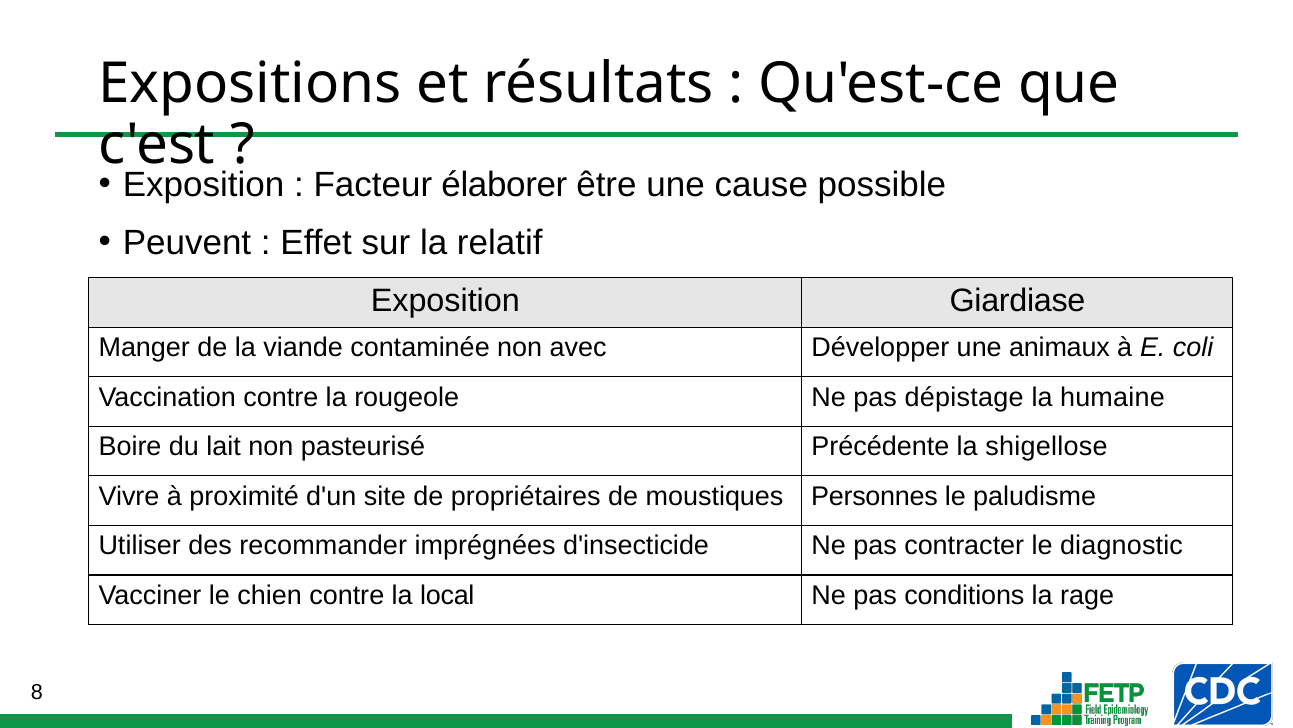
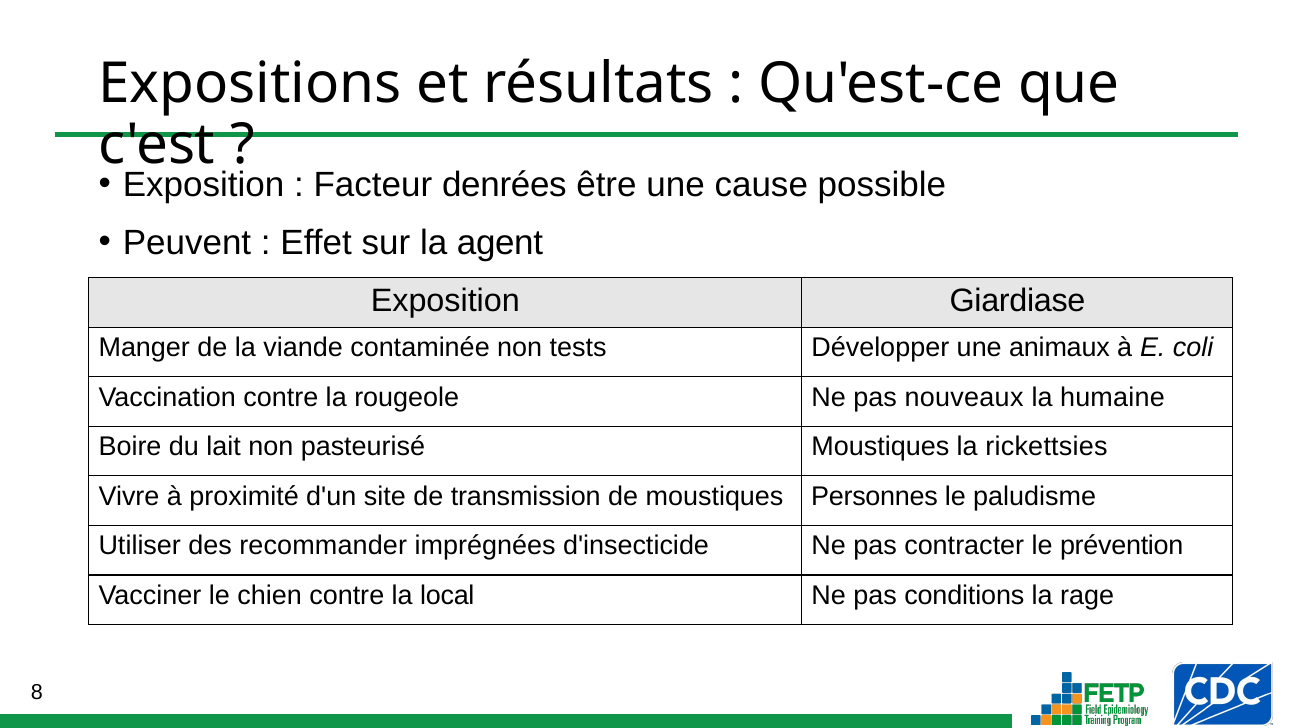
élaborer: élaborer -> denrées
relatif: relatif -> agent
avec: avec -> tests
dépistage: dépistage -> nouveaux
pasteurisé Précédente: Précédente -> Moustiques
shigellose: shigellose -> rickettsies
propriétaires: propriétaires -> transmission
diagnostic: diagnostic -> prévention
